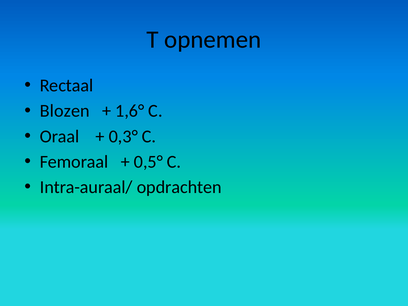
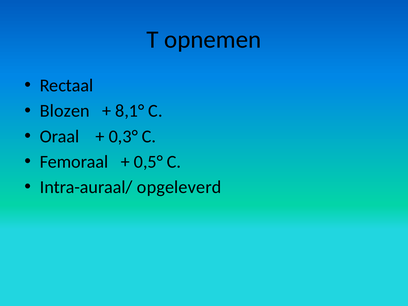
1,6°: 1,6° -> 8,1°
opdrachten: opdrachten -> opgeleverd
